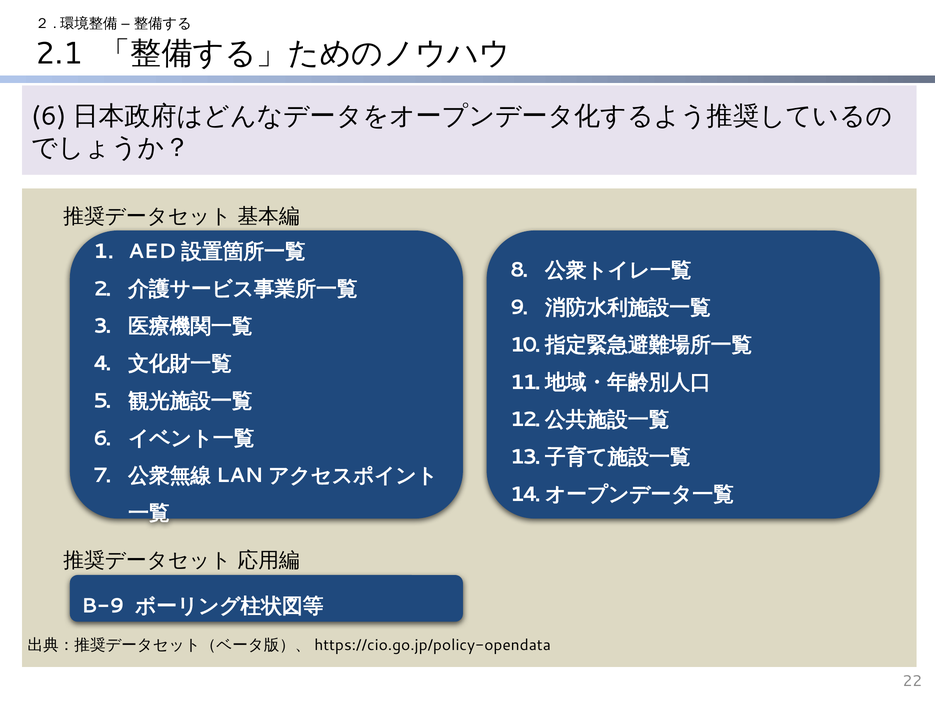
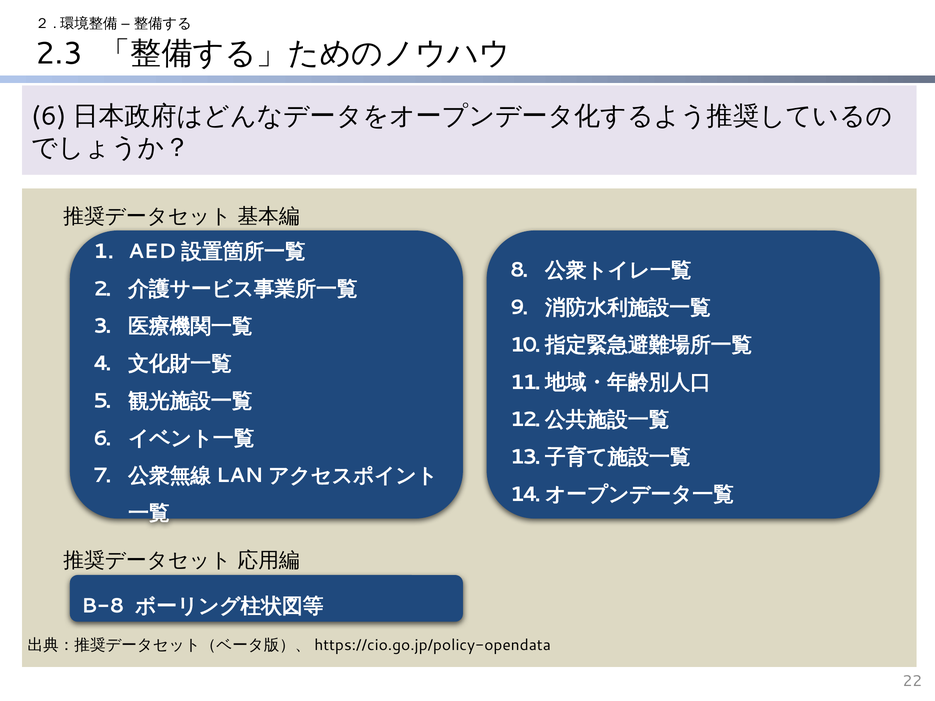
2.1: 2.1 -> 2.3
B-9: B-9 -> B-8
